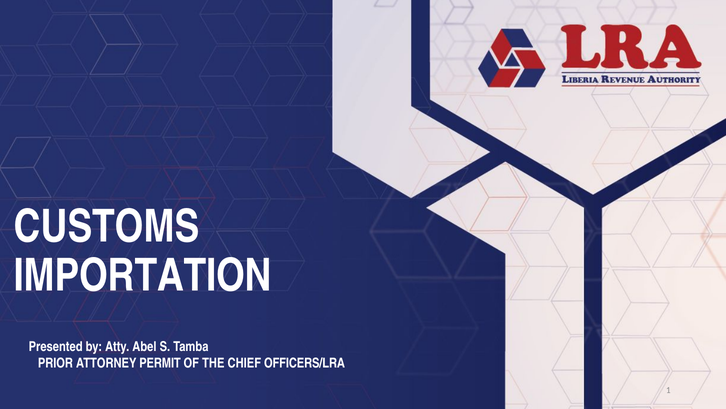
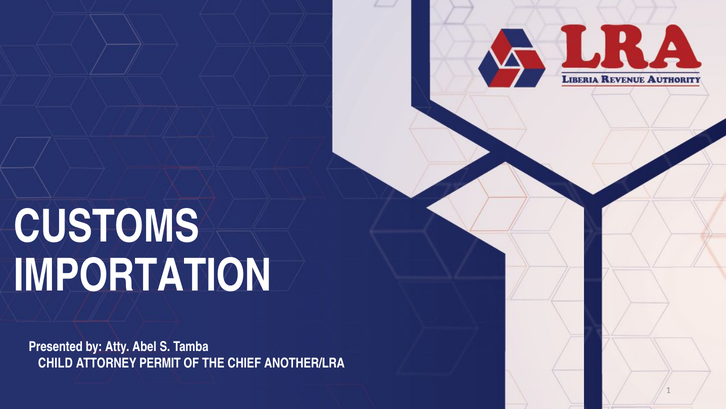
PRIOR: PRIOR -> CHILD
OFFICERS/LRA: OFFICERS/LRA -> ANOTHER/LRA
